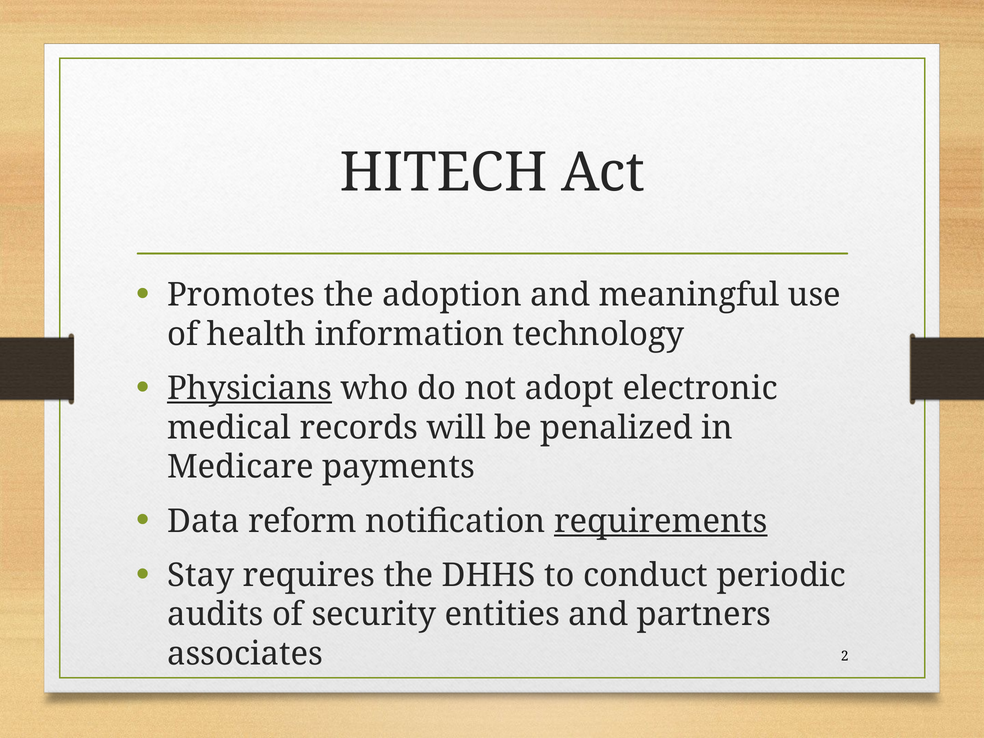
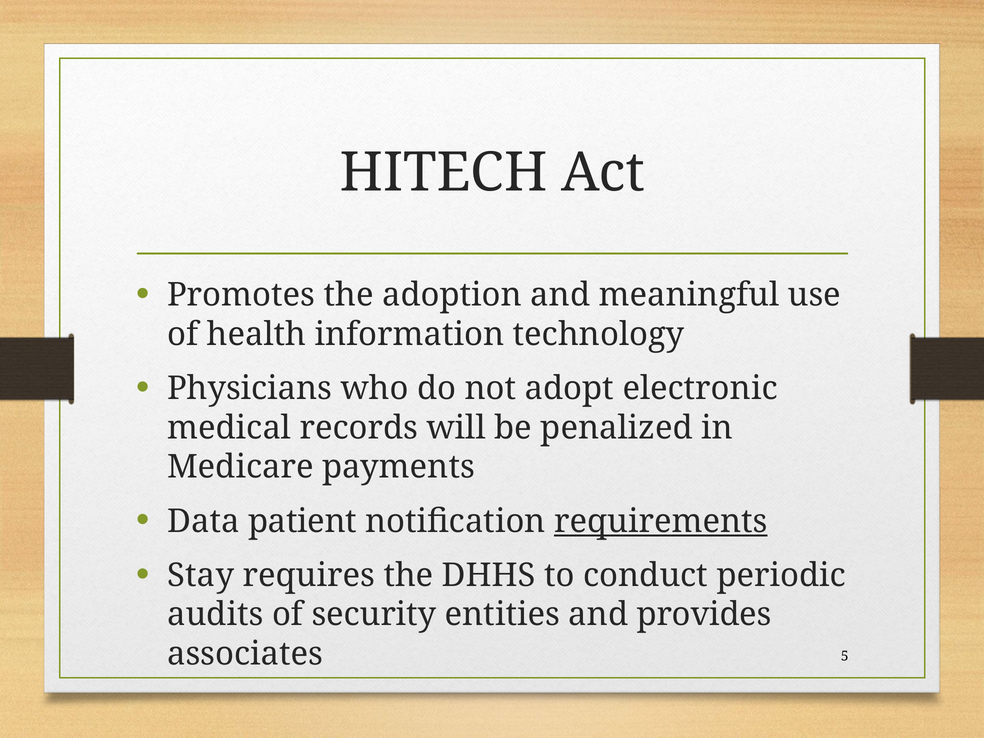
Physicians underline: present -> none
reform: reform -> patient
partners: partners -> provides
2: 2 -> 5
